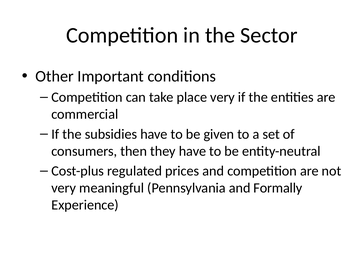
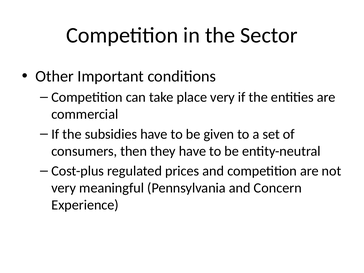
Formally: Formally -> Concern
